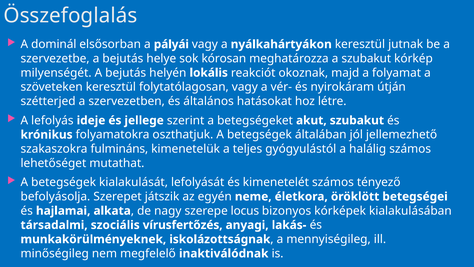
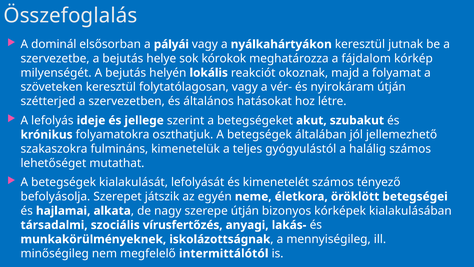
kórosan: kórosan -> kórokok
a szubakut: szubakut -> fájdalom
szerepe locus: locus -> útján
inaktiválódnak: inaktiválódnak -> intermittálótól
